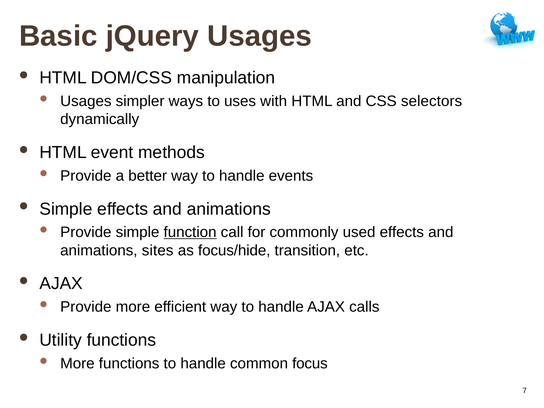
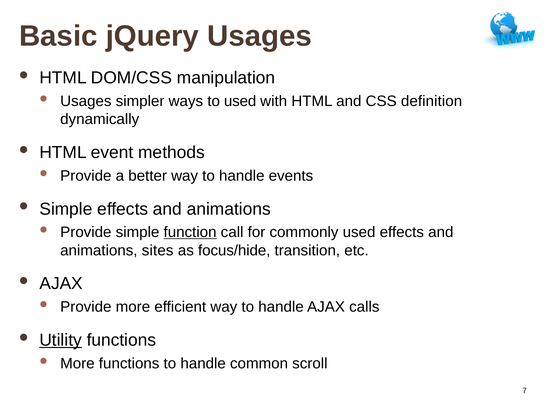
to uses: uses -> used
selectors: selectors -> definition
Utility underline: none -> present
focus: focus -> scroll
